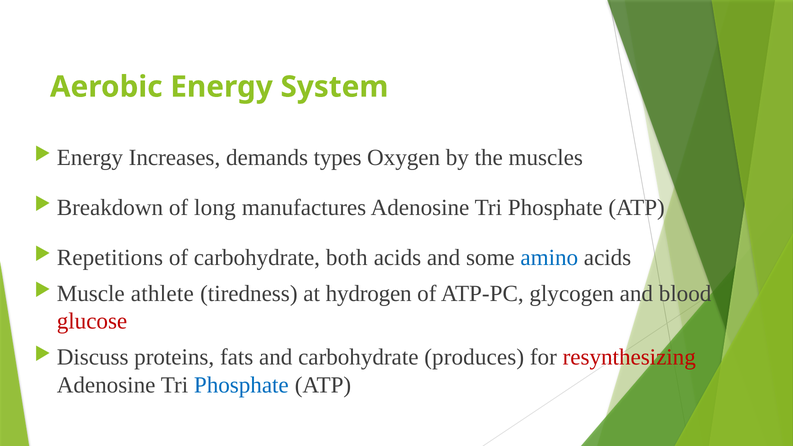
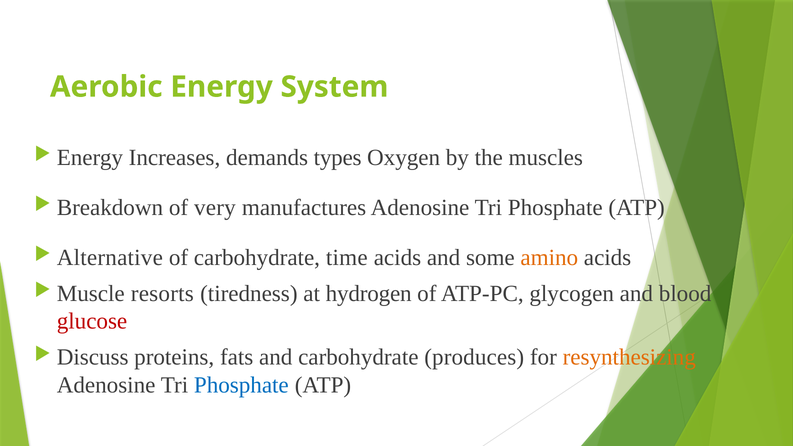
long: long -> very
Repetitions: Repetitions -> Alternative
both: both -> time
amino colour: blue -> orange
athlete: athlete -> resorts
resynthesizing colour: red -> orange
